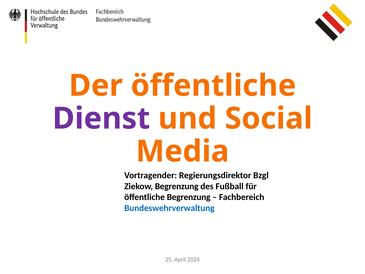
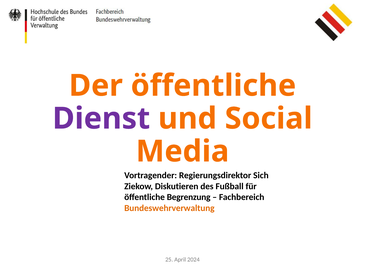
Bzgl: Bzgl -> Sich
Ziekow Begrenzung: Begrenzung -> Diskutieren
Bundeswehrverwaltung colour: blue -> orange
